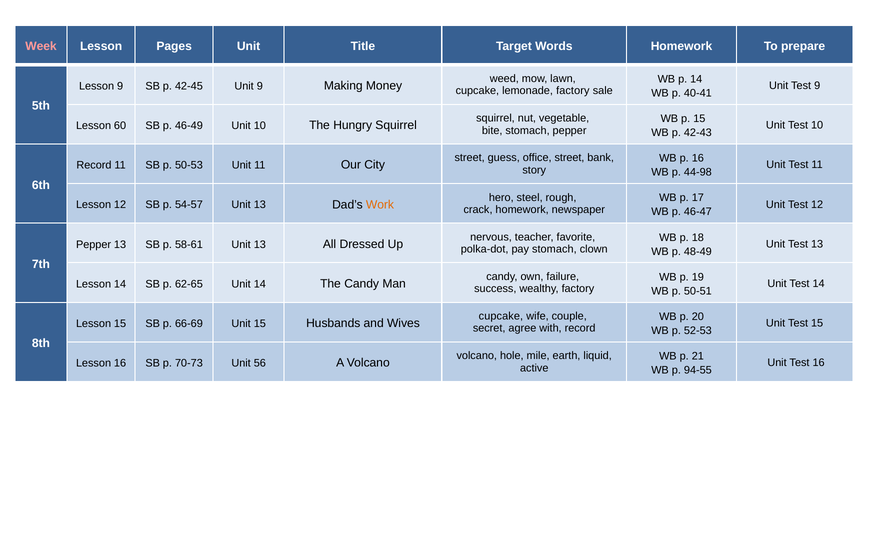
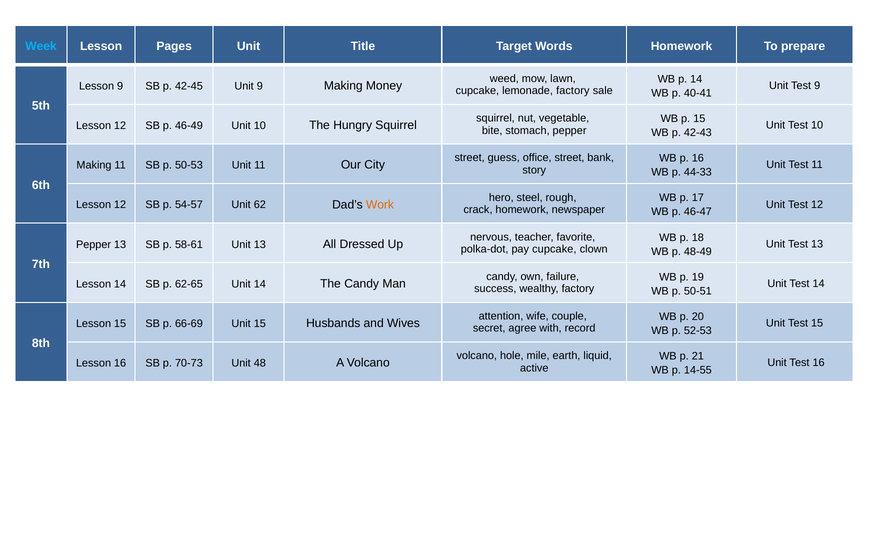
Week colour: pink -> light blue
60 at (120, 126): 60 -> 12
Record at (94, 165): Record -> Making
44-98: 44-98 -> 44-33
54-57 Unit 13: 13 -> 62
pay stomach: stomach -> cupcake
cupcake at (501, 316): cupcake -> attention
56: 56 -> 48
94-55: 94-55 -> 14-55
